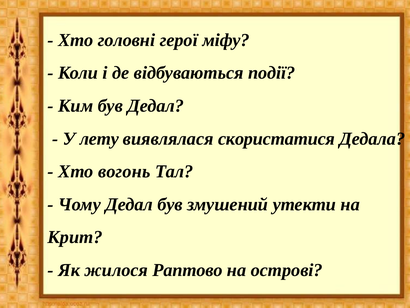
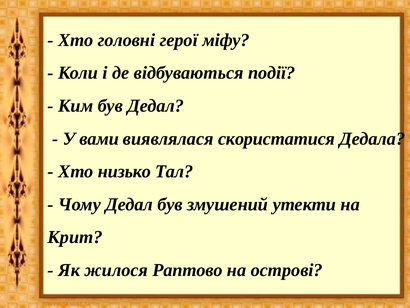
лету: лету -> вами
вогонь: вогонь -> низько
